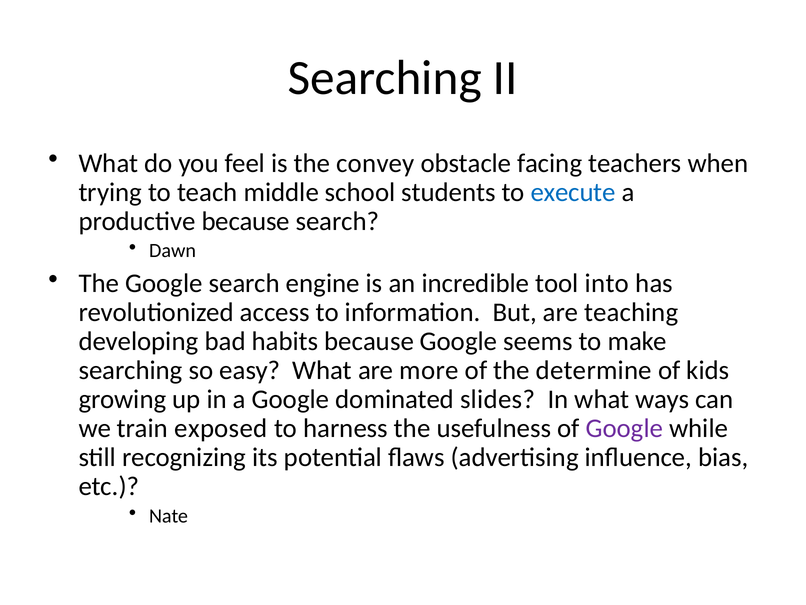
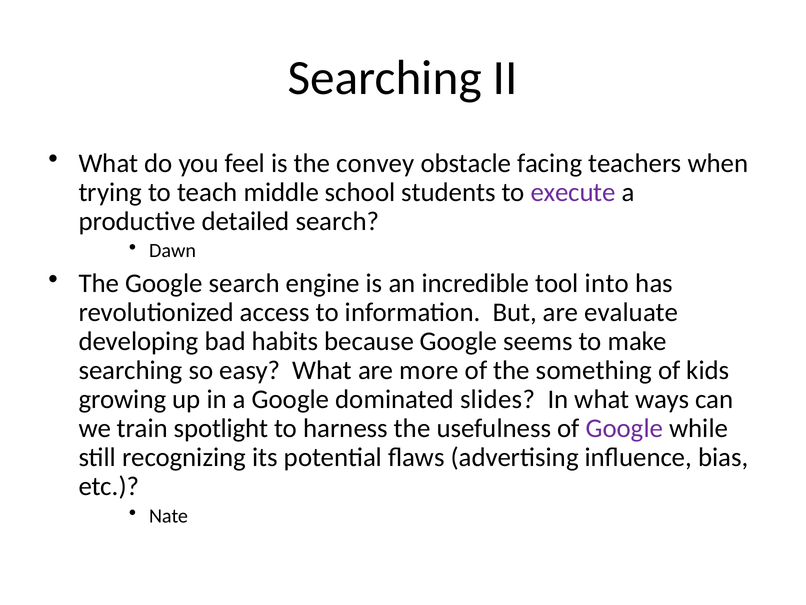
execute colour: blue -> purple
productive because: because -> detailed
teaching: teaching -> evaluate
determine: determine -> something
exposed: exposed -> spotlight
